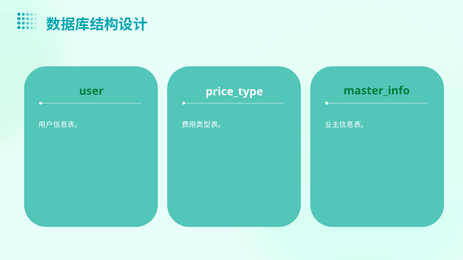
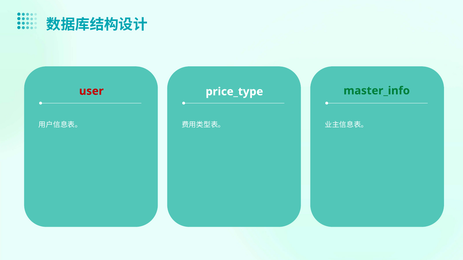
user colour: green -> red
